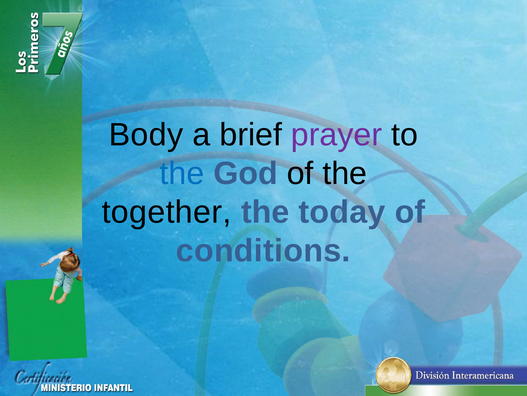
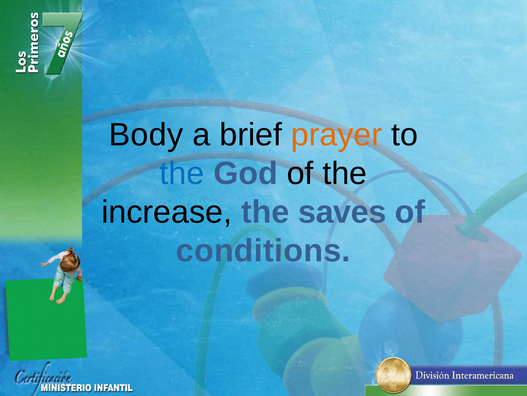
prayer colour: purple -> orange
together: together -> increase
today: today -> saves
